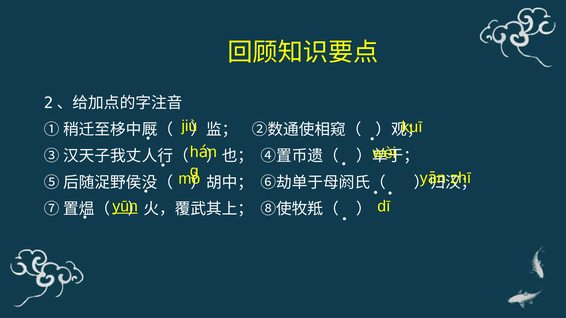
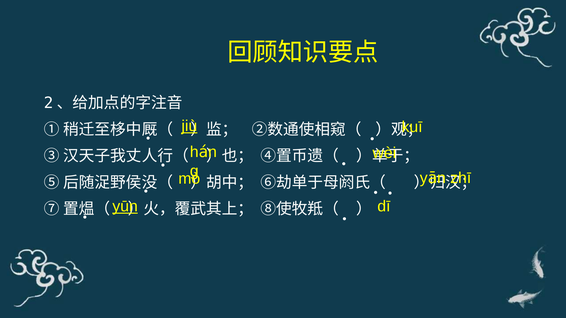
jiù underline: none -> present
